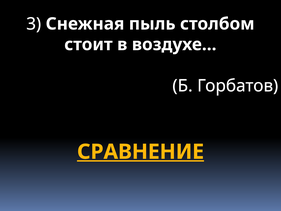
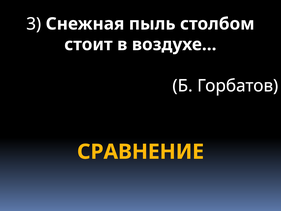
СРАВНЕНИЕ underline: present -> none
